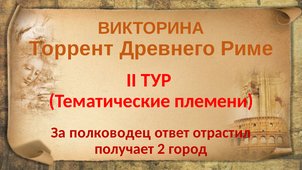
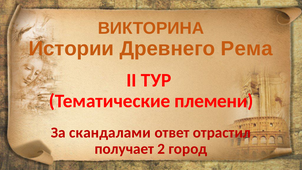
Торрент: Торрент -> Истории
Риме: Риме -> Рема
полководец: полководец -> скандалами
